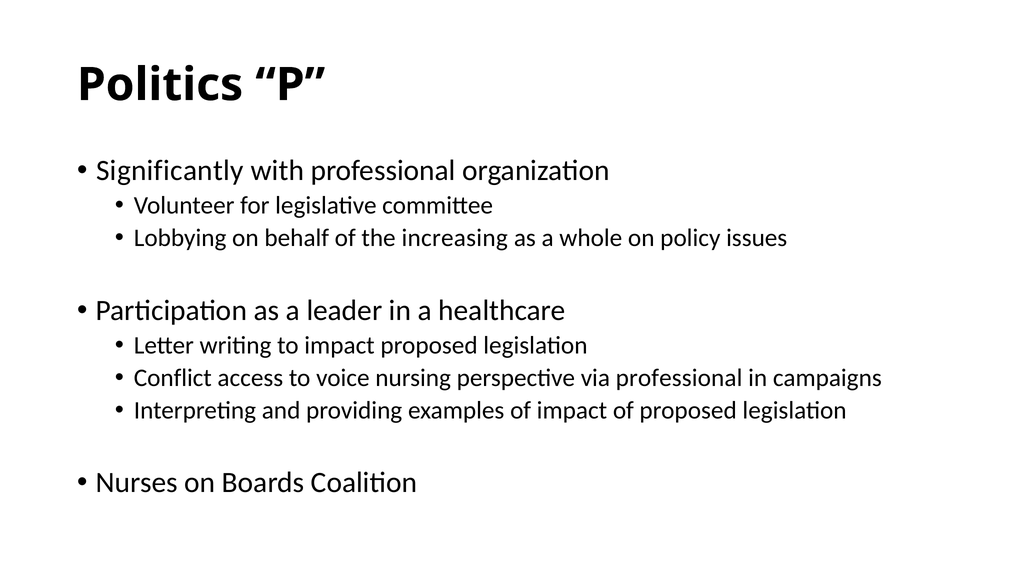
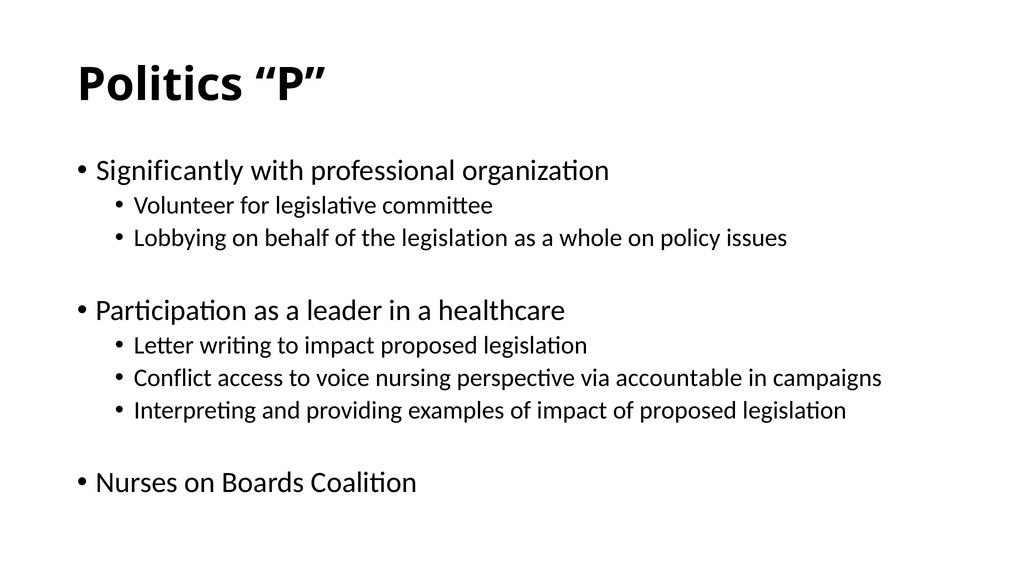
the increasing: increasing -> legislation
via professional: professional -> accountable
